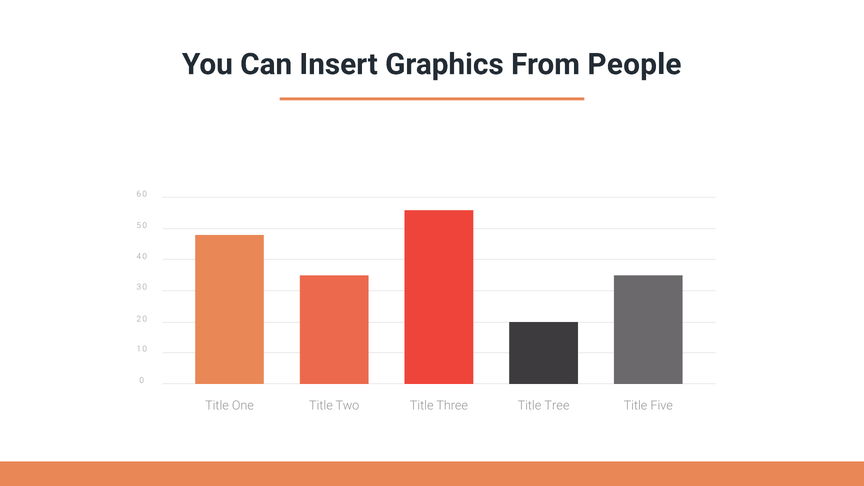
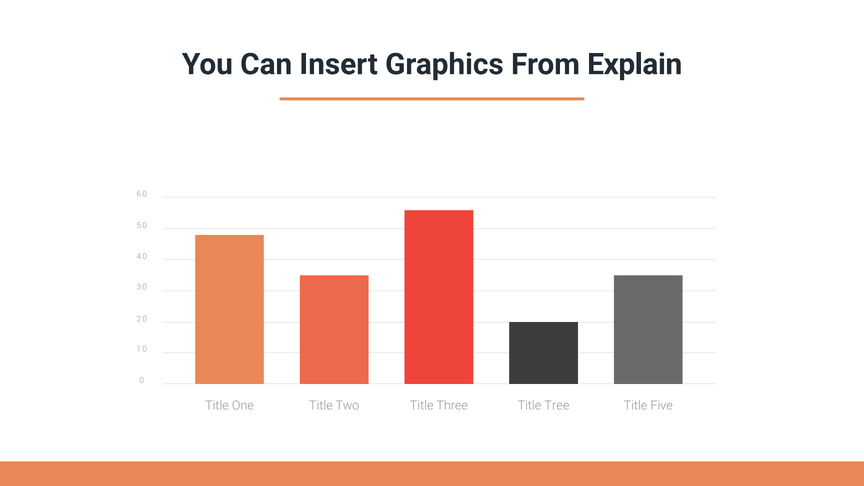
People: People -> Explain
